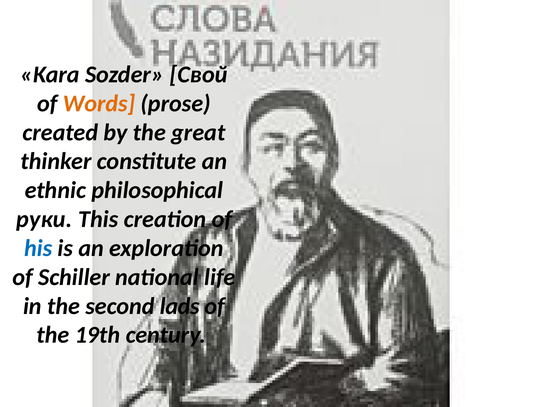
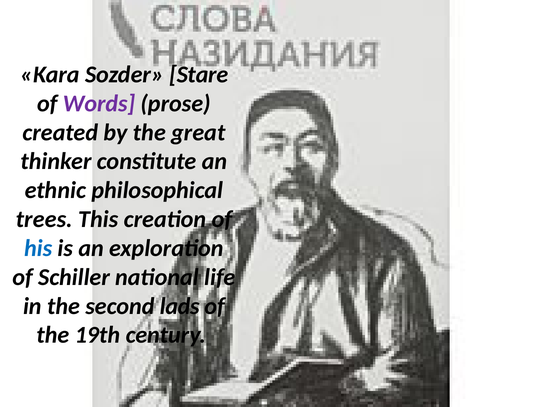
Свой: Свой -> Stare
Words colour: orange -> purple
руки: руки -> trees
